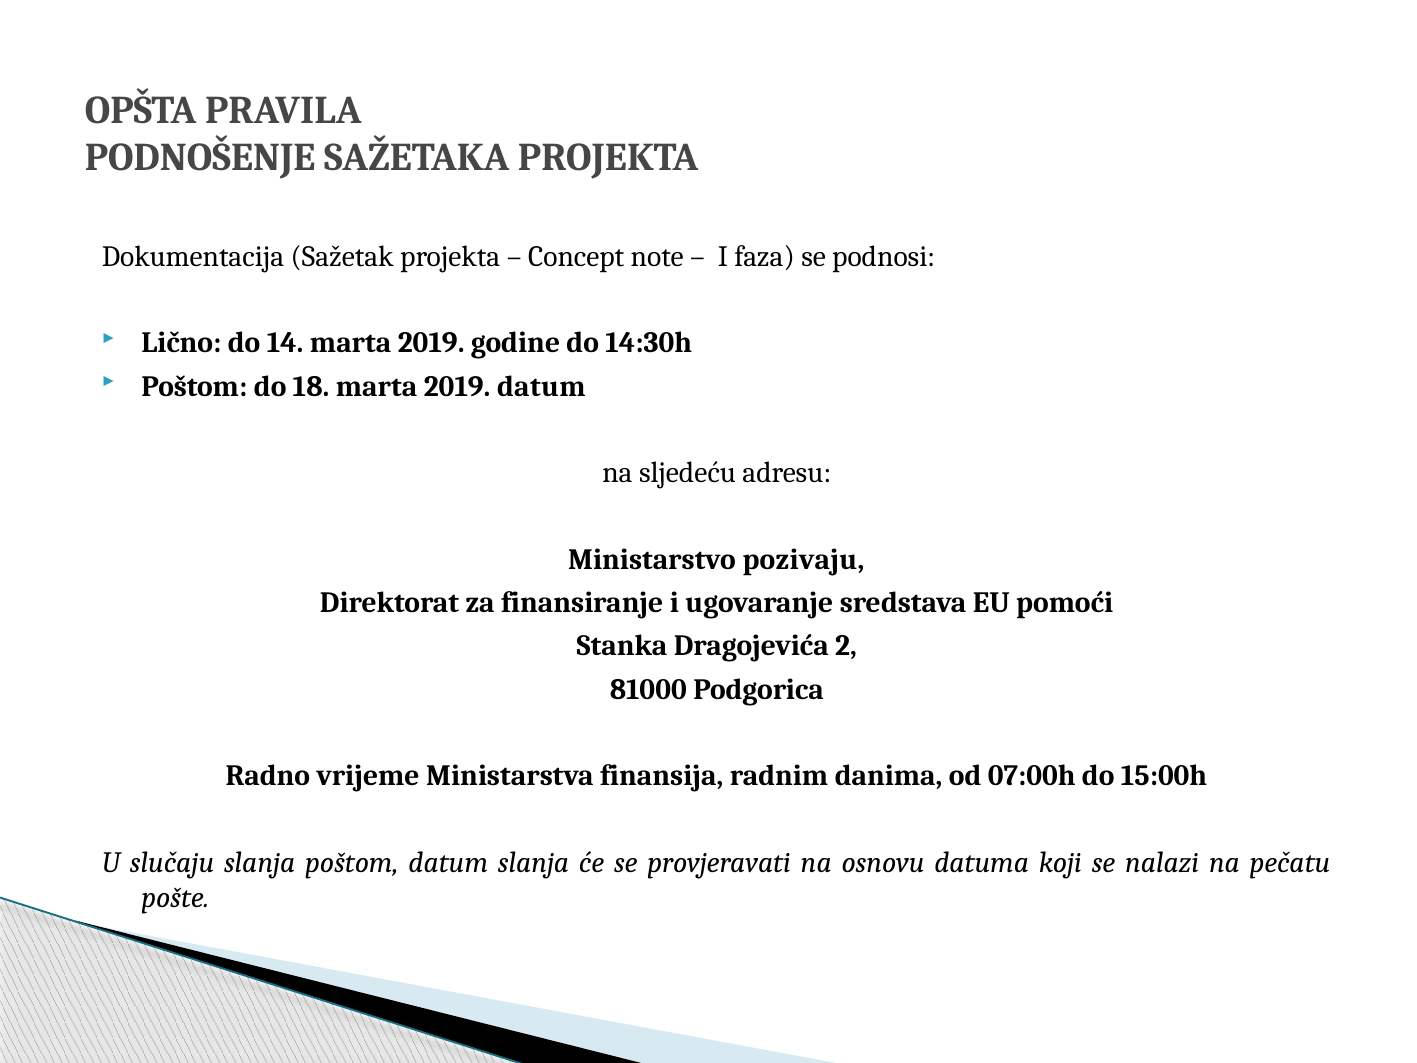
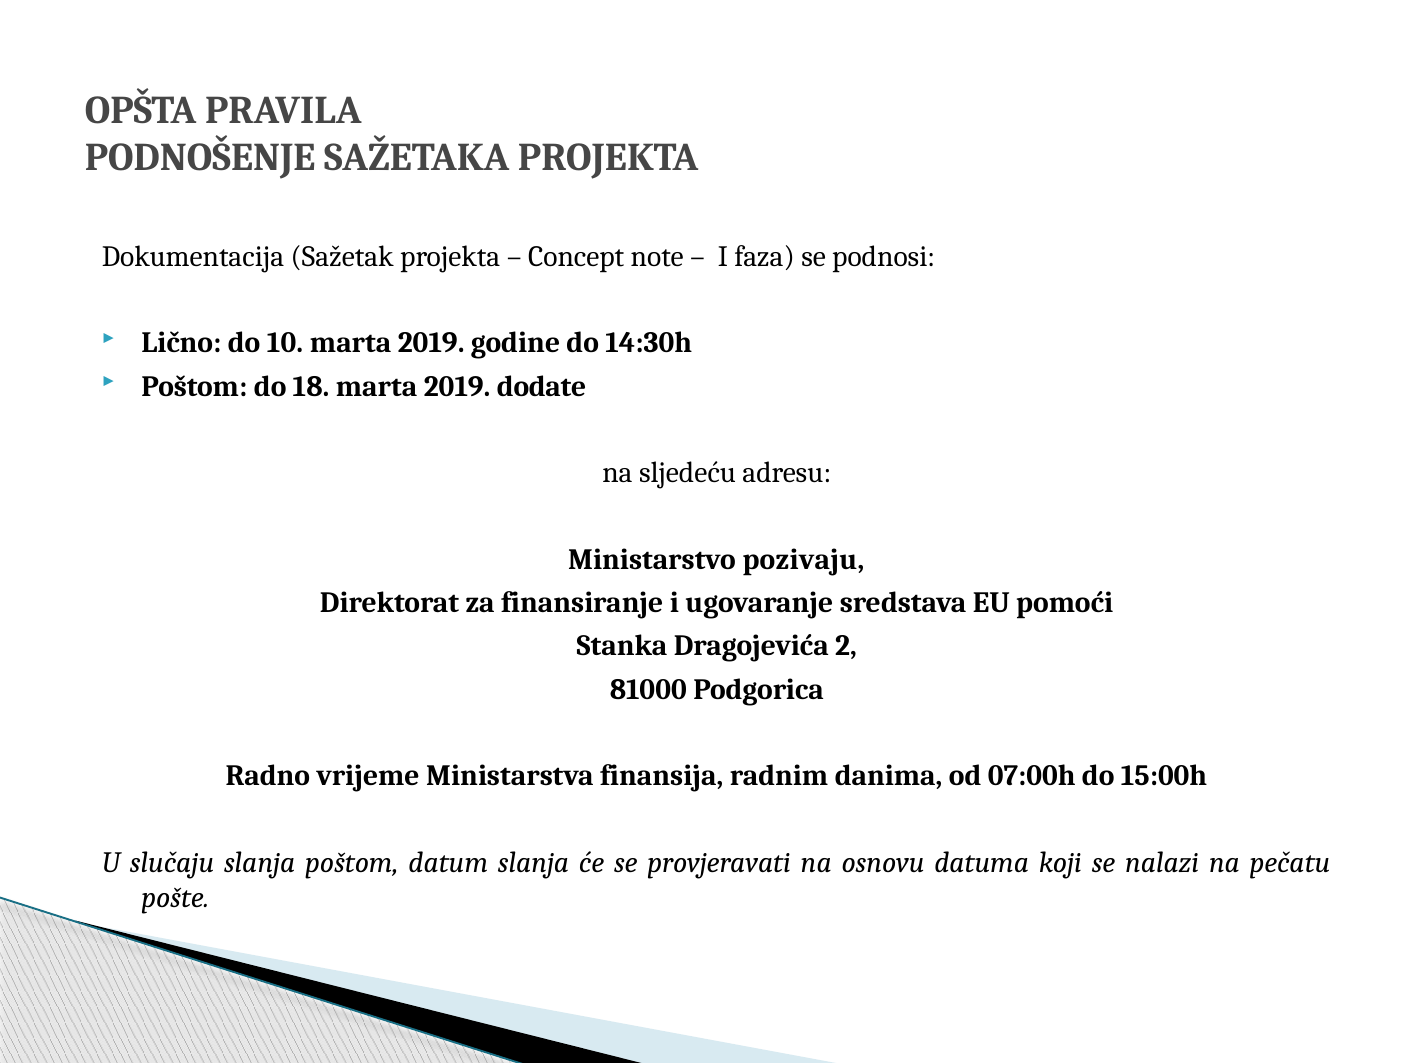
14: 14 -> 10
2019 datum: datum -> dodate
